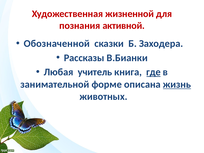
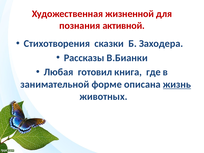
Обозначенной: Обозначенной -> Стихотворения
учитель: учитель -> готовил
где underline: present -> none
